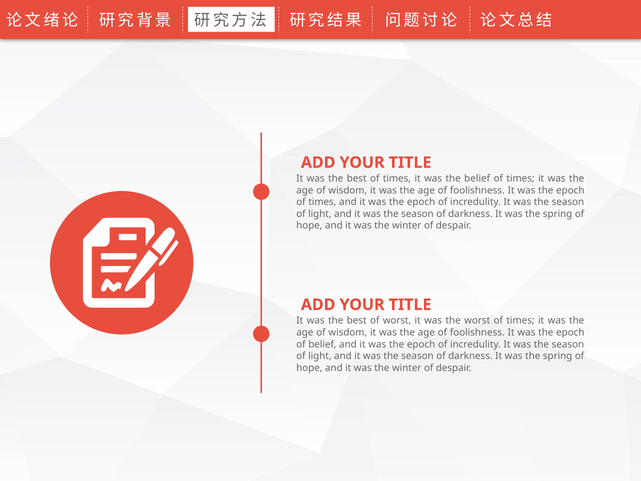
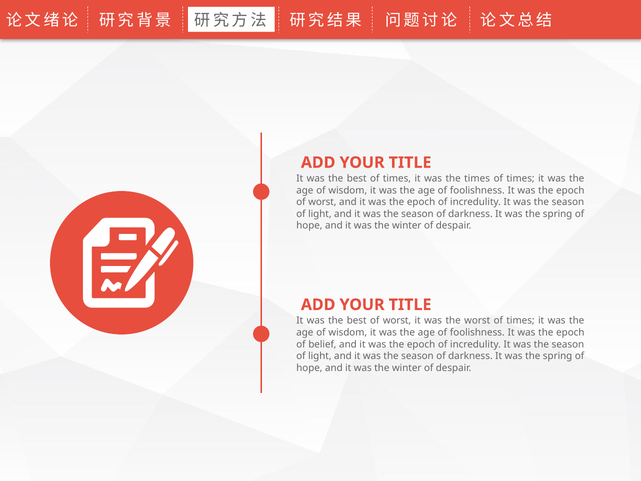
the belief: belief -> times
times at (322, 202): times -> worst
